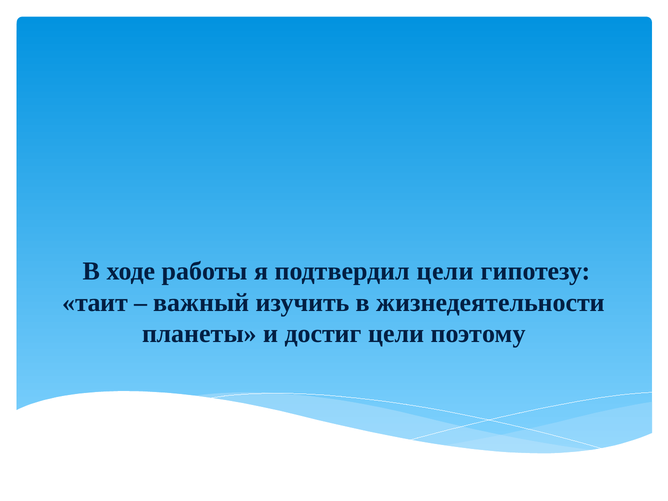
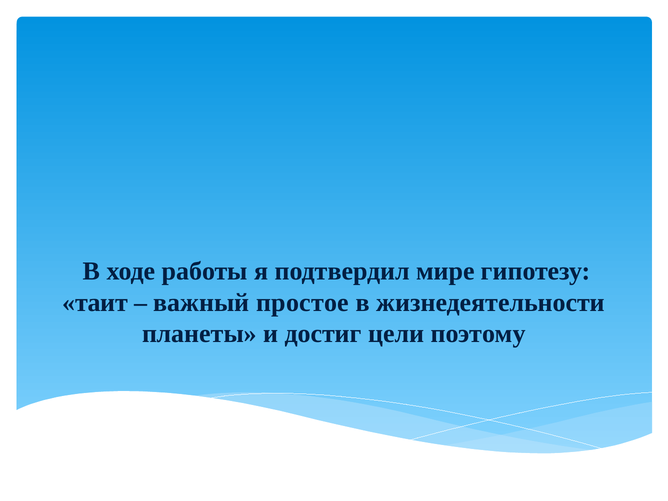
подтвердил цели: цели -> мире
изучить: изучить -> простое
